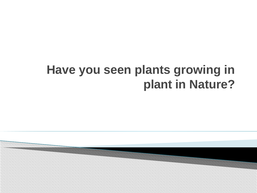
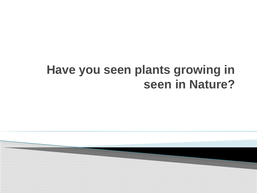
plant at (158, 84): plant -> seen
